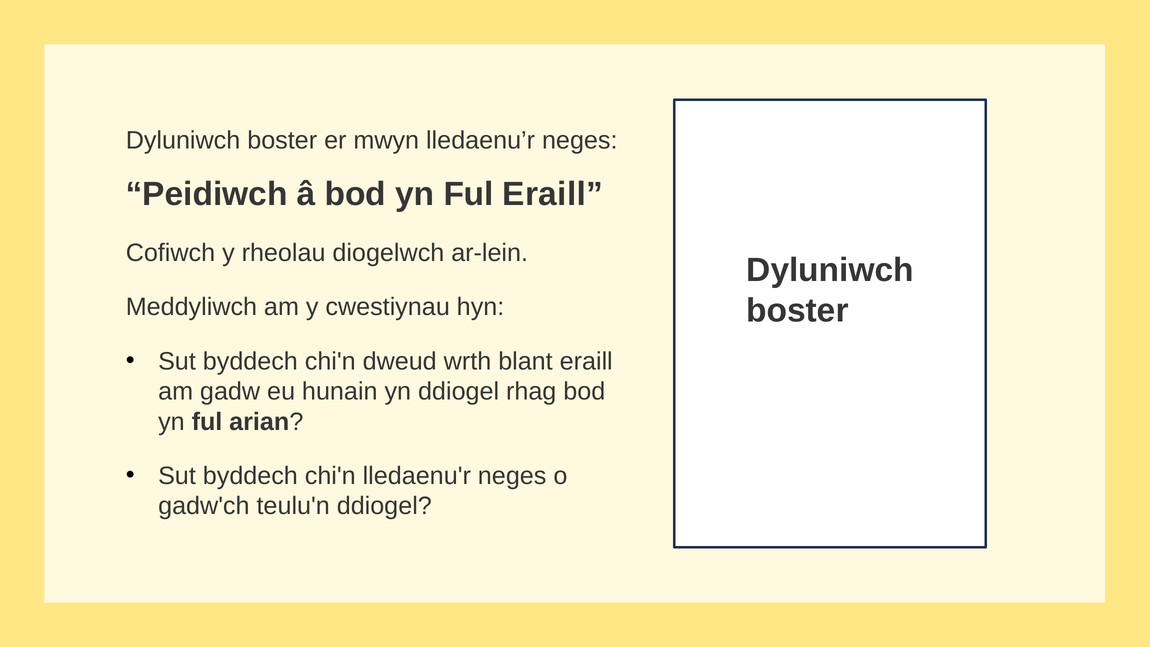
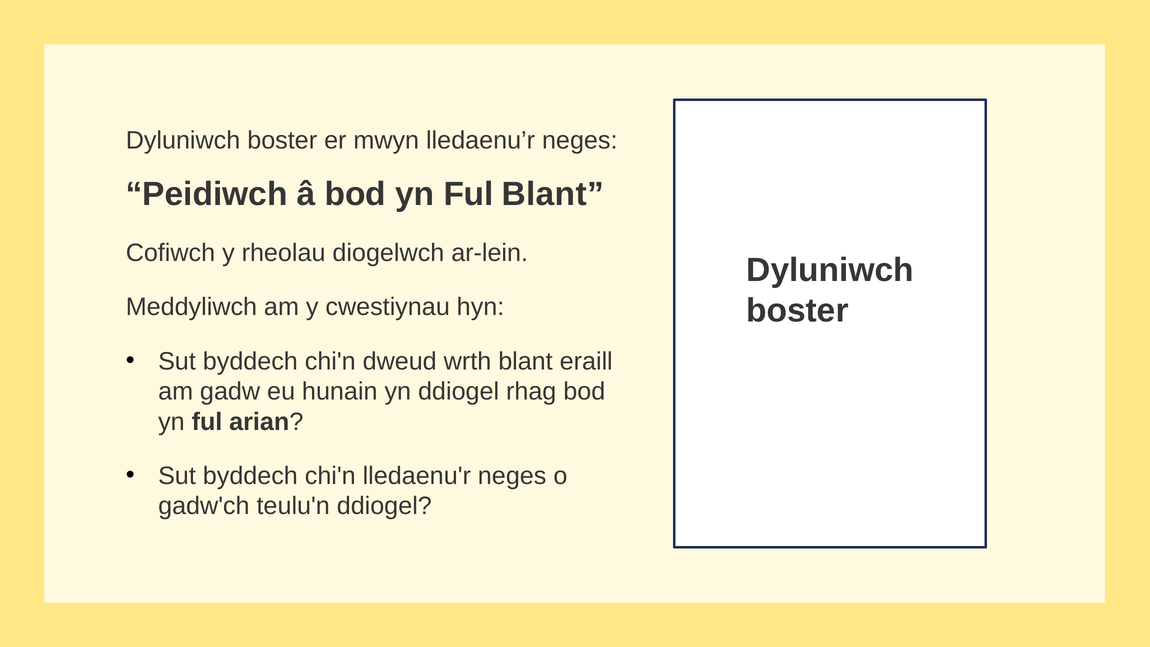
Ful Eraill: Eraill -> Blant
